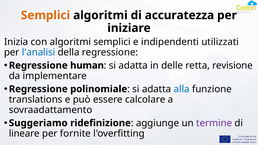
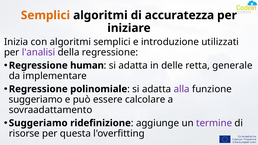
indipendenti: indipendenti -> introduzione
l'analisi colour: blue -> purple
revisione: revisione -> generale
alla colour: blue -> purple
translations at (36, 100): translations -> suggeriamo
lineare: lineare -> risorse
fornite: fornite -> questa
